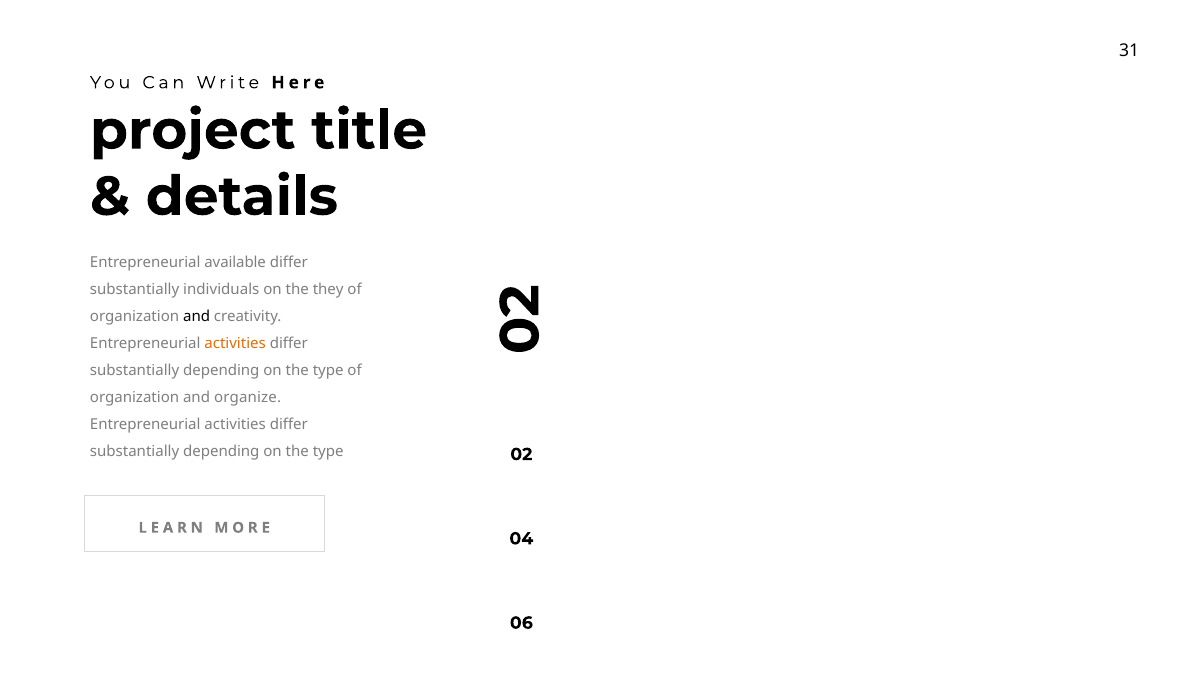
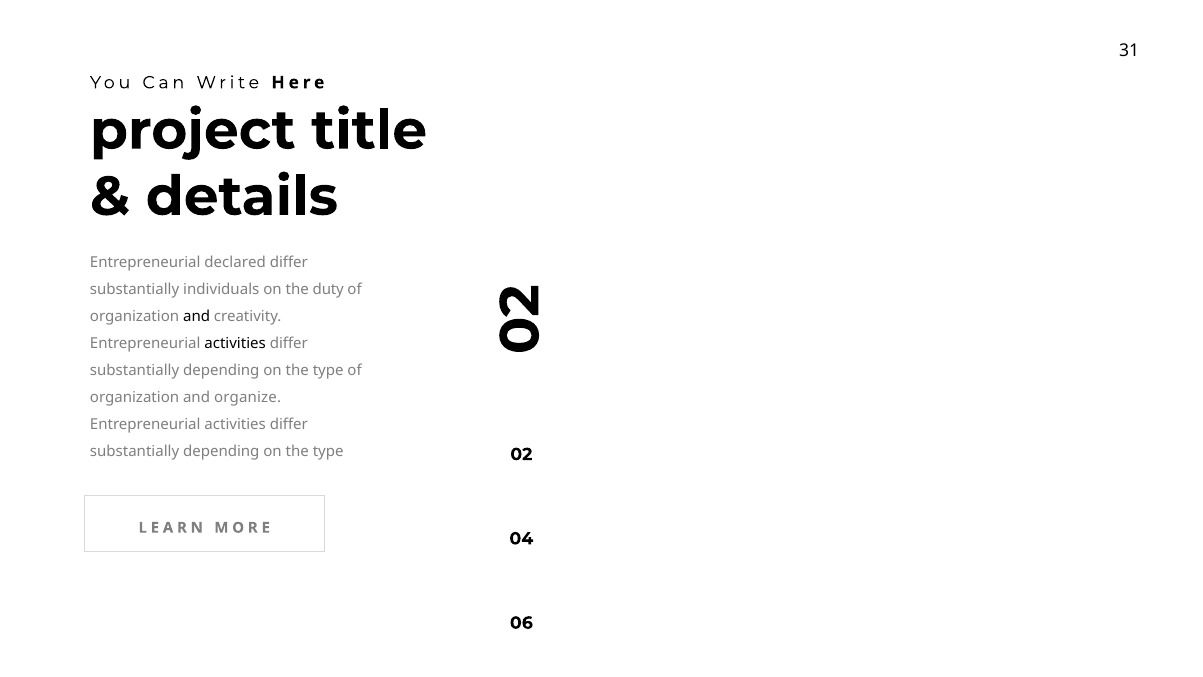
available: available -> declared
they: they -> duty
activities at (235, 344) colour: orange -> black
